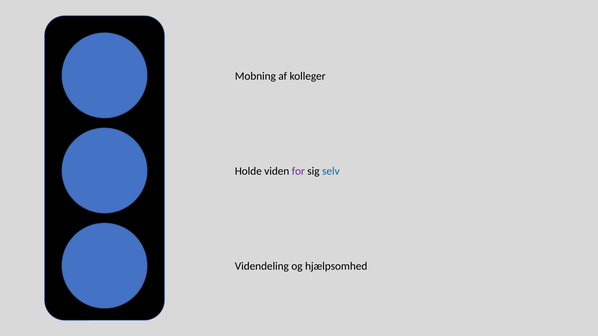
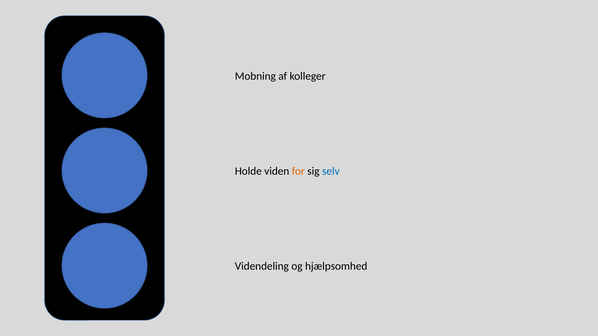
for colour: purple -> orange
